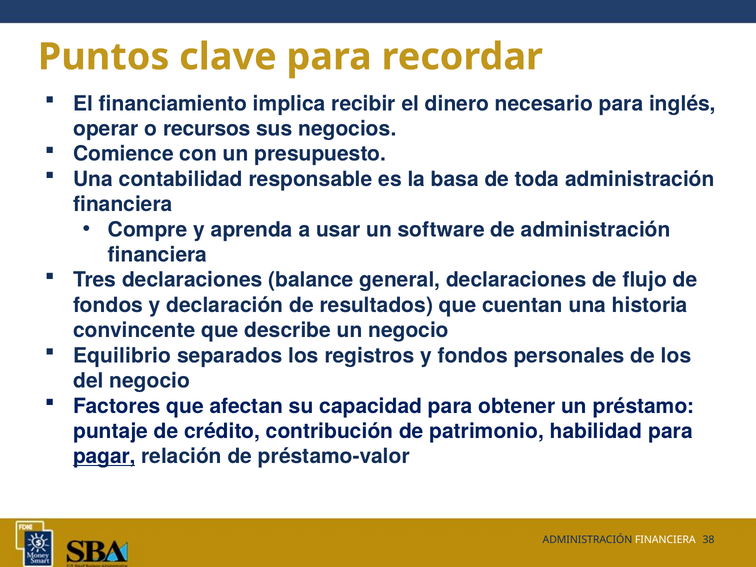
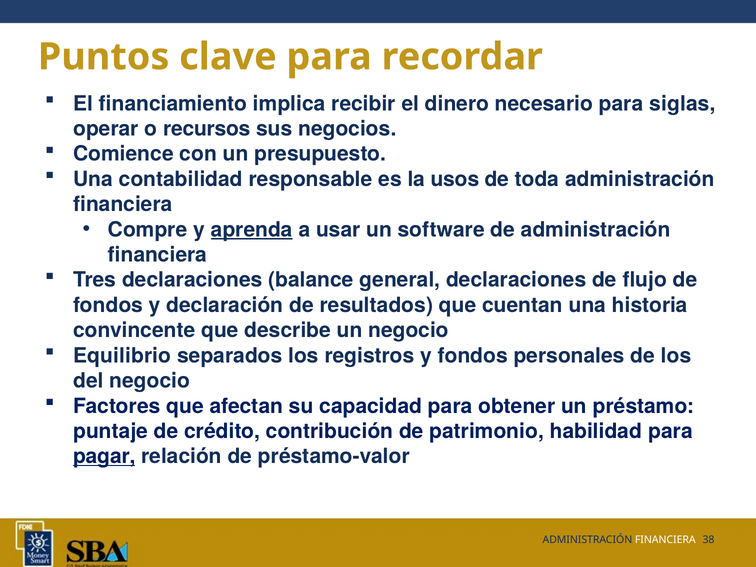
inglés: inglés -> siglas
basa: basa -> usos
aprenda underline: none -> present
